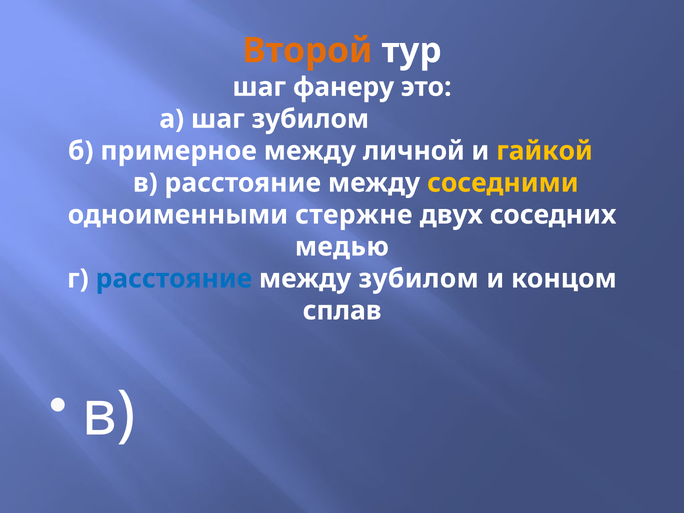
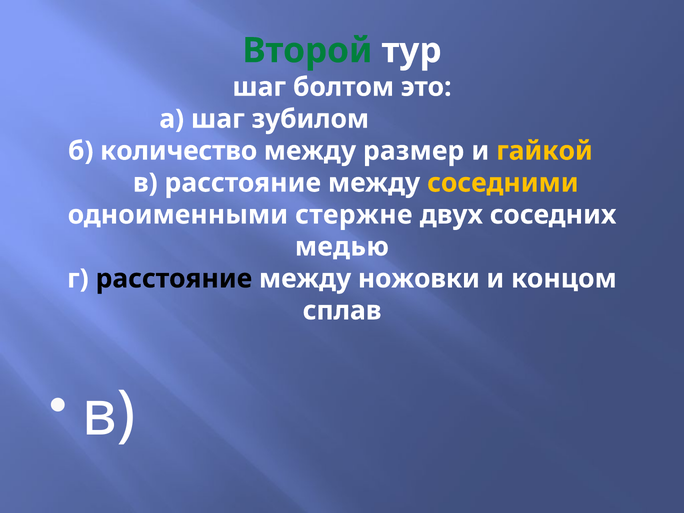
Второй colour: orange -> green
фанеру: фанеру -> болтом
примерное: примерное -> количество
личной: личной -> размер
расстояние at (174, 279) colour: blue -> black
между зубилом: зубилом -> ножовки
